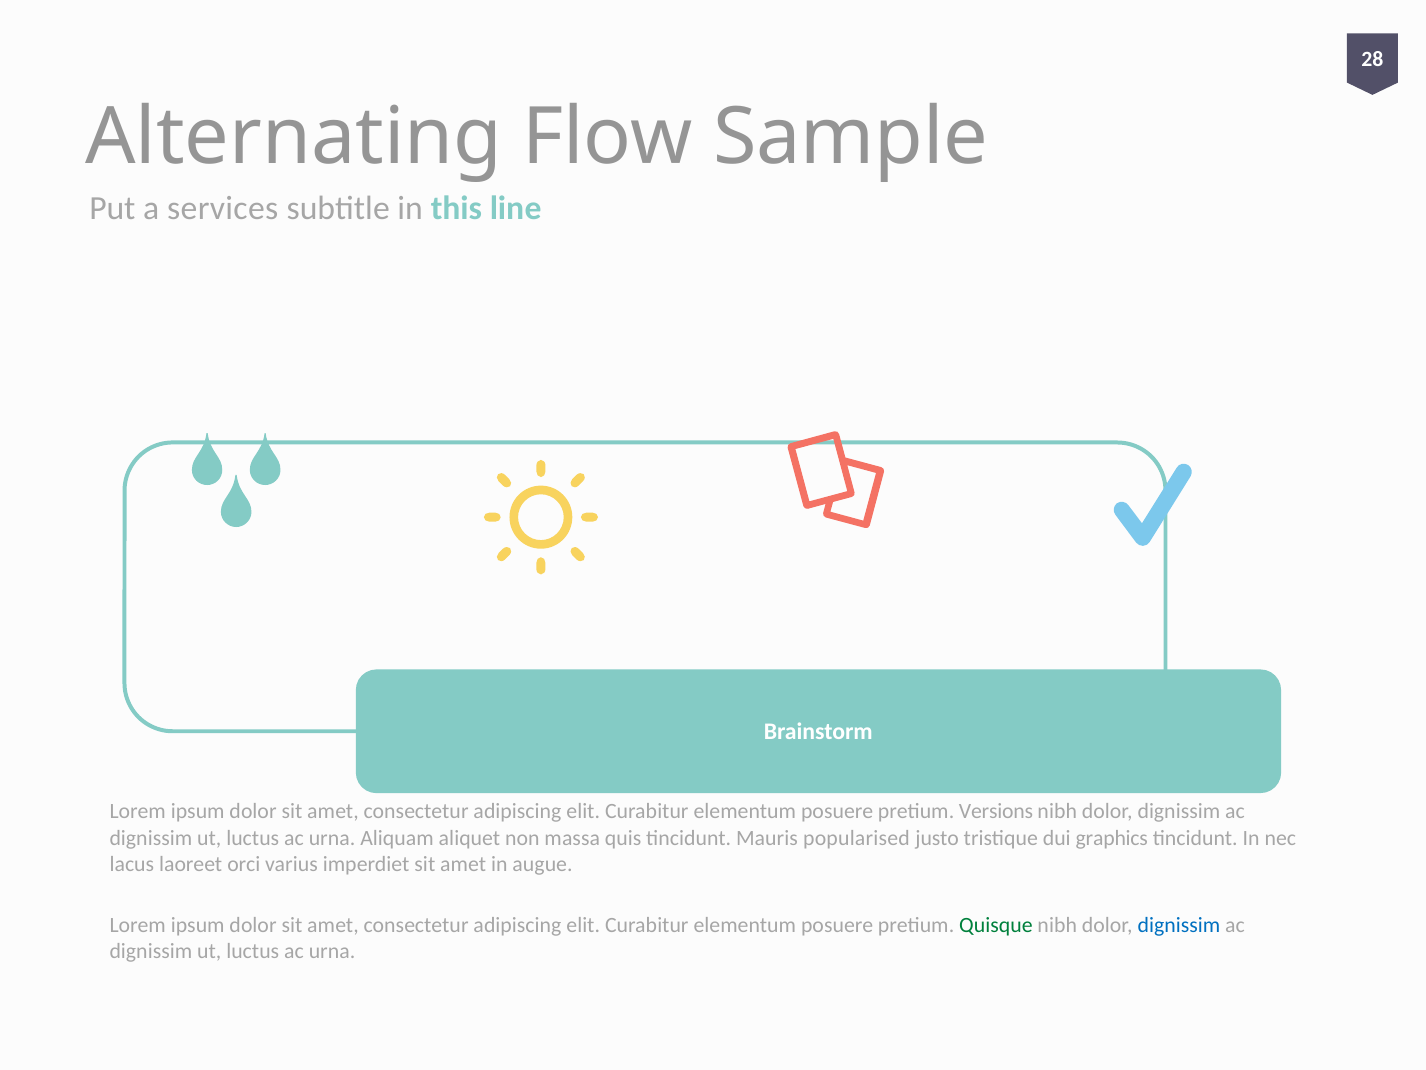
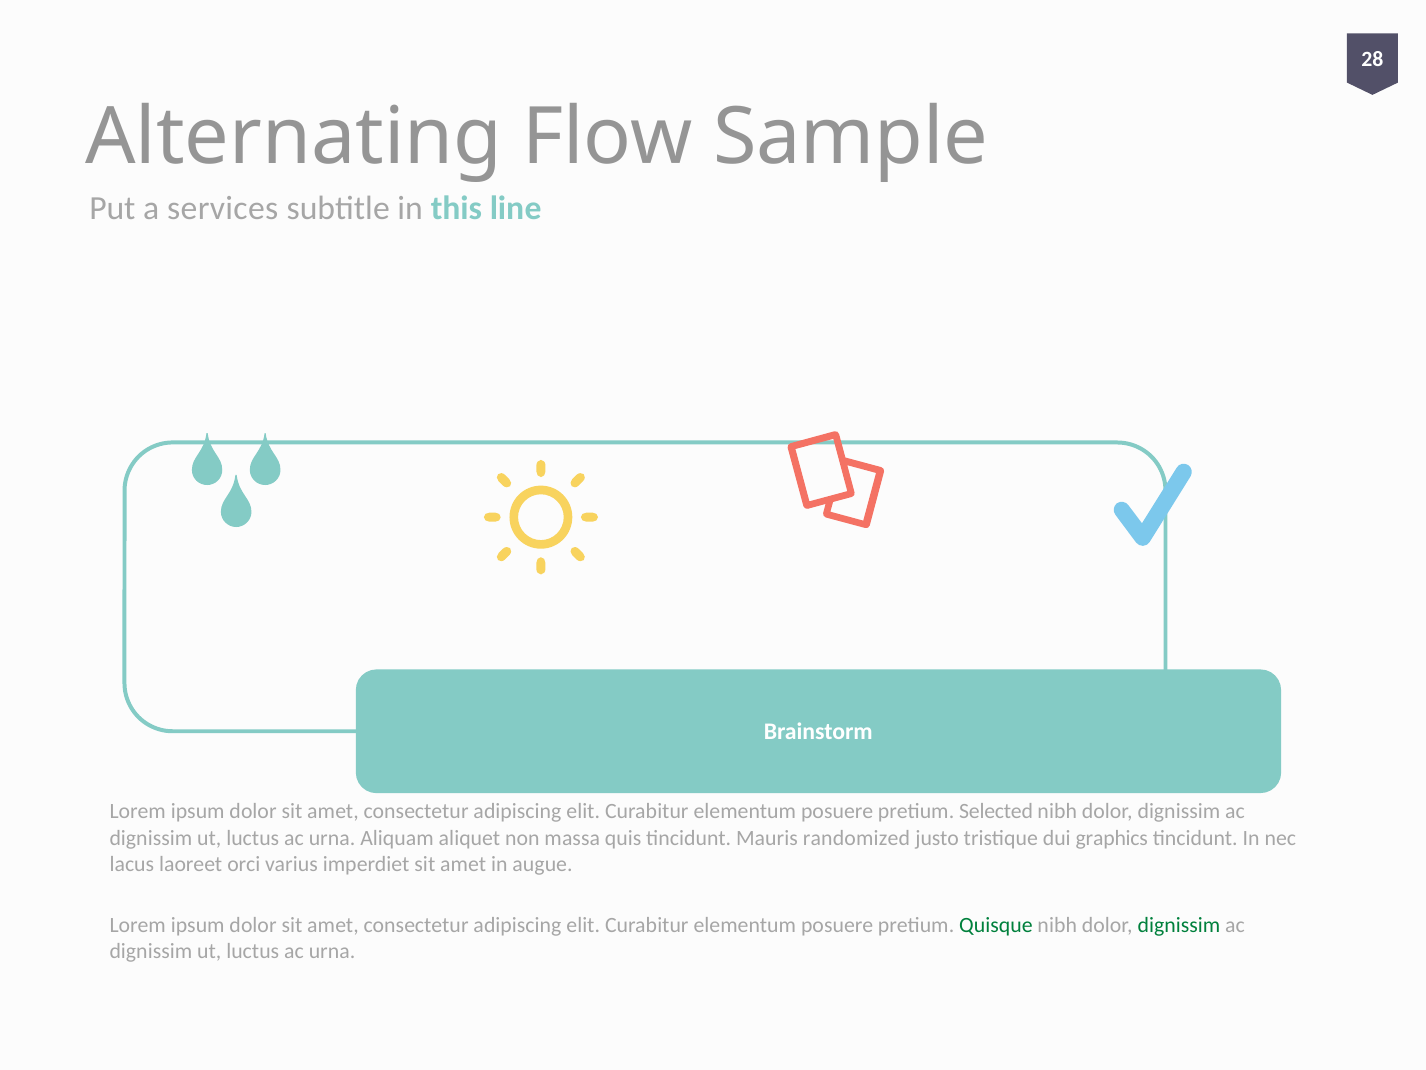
Versions: Versions -> Selected
popularised: popularised -> randomized
dignissim at (1179, 925) colour: blue -> green
